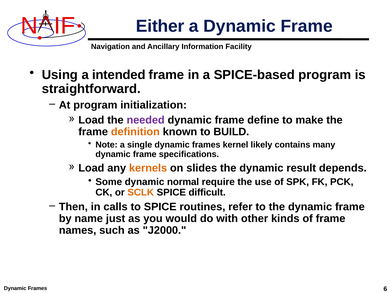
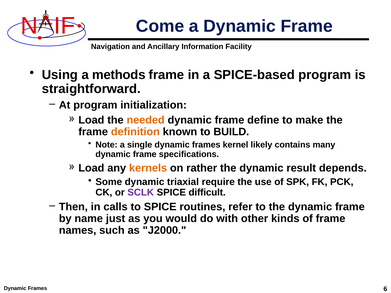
Either: Either -> Come
intended: intended -> methods
needed colour: purple -> orange
slides: slides -> rather
normal: normal -> triaxial
SCLK colour: orange -> purple
